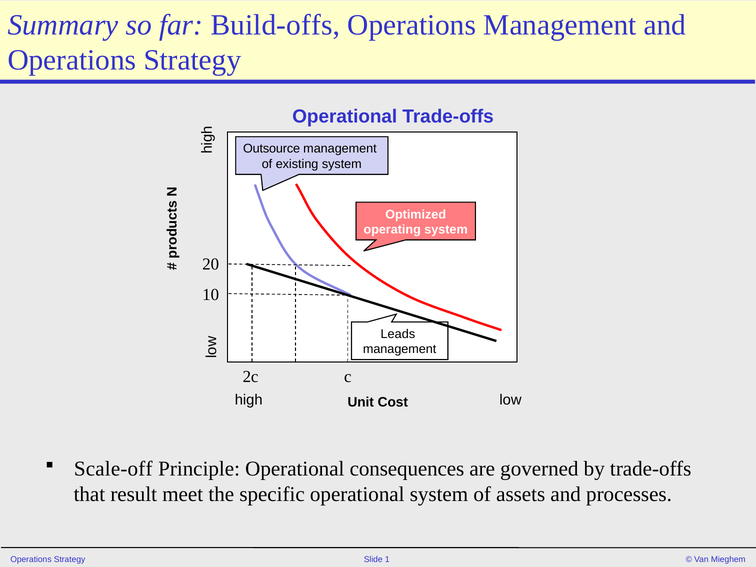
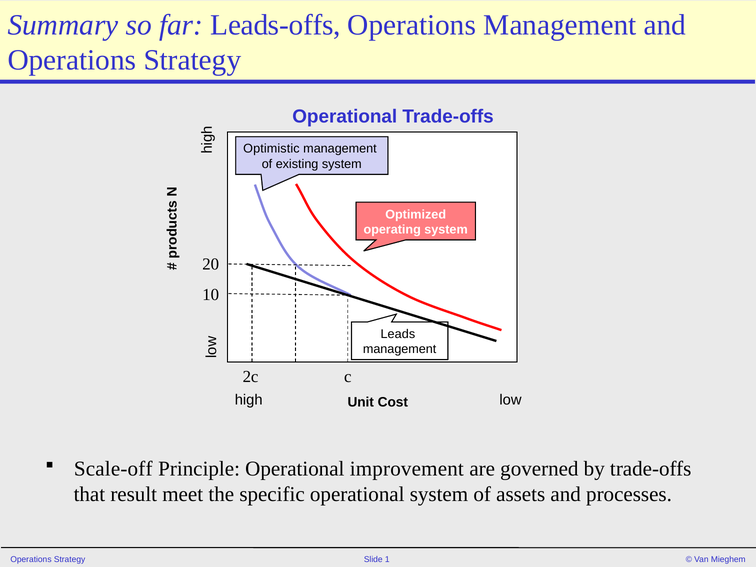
Build-offs: Build-offs -> Leads-offs
Outsource: Outsource -> Optimistic
consequences: consequences -> improvement
